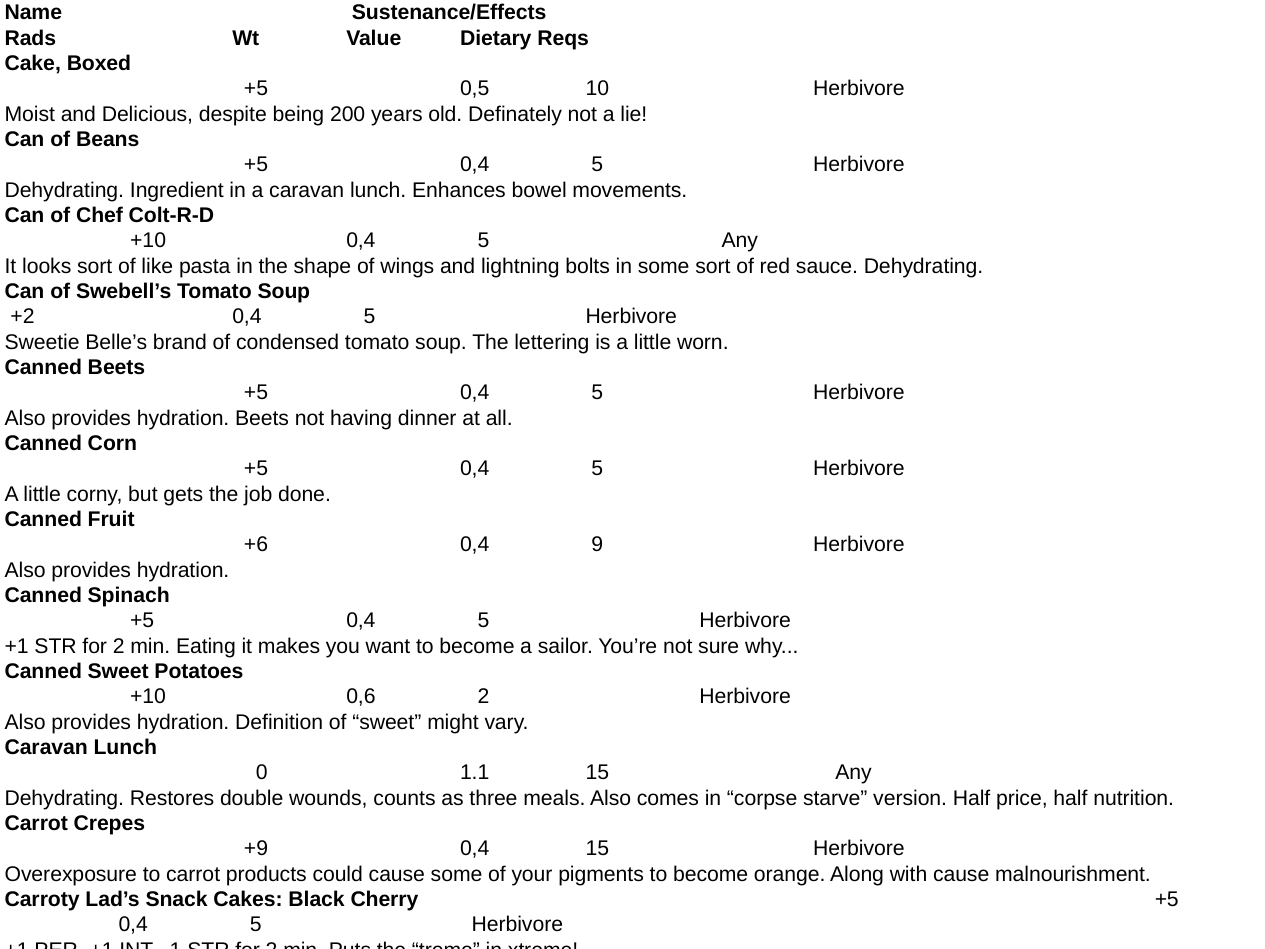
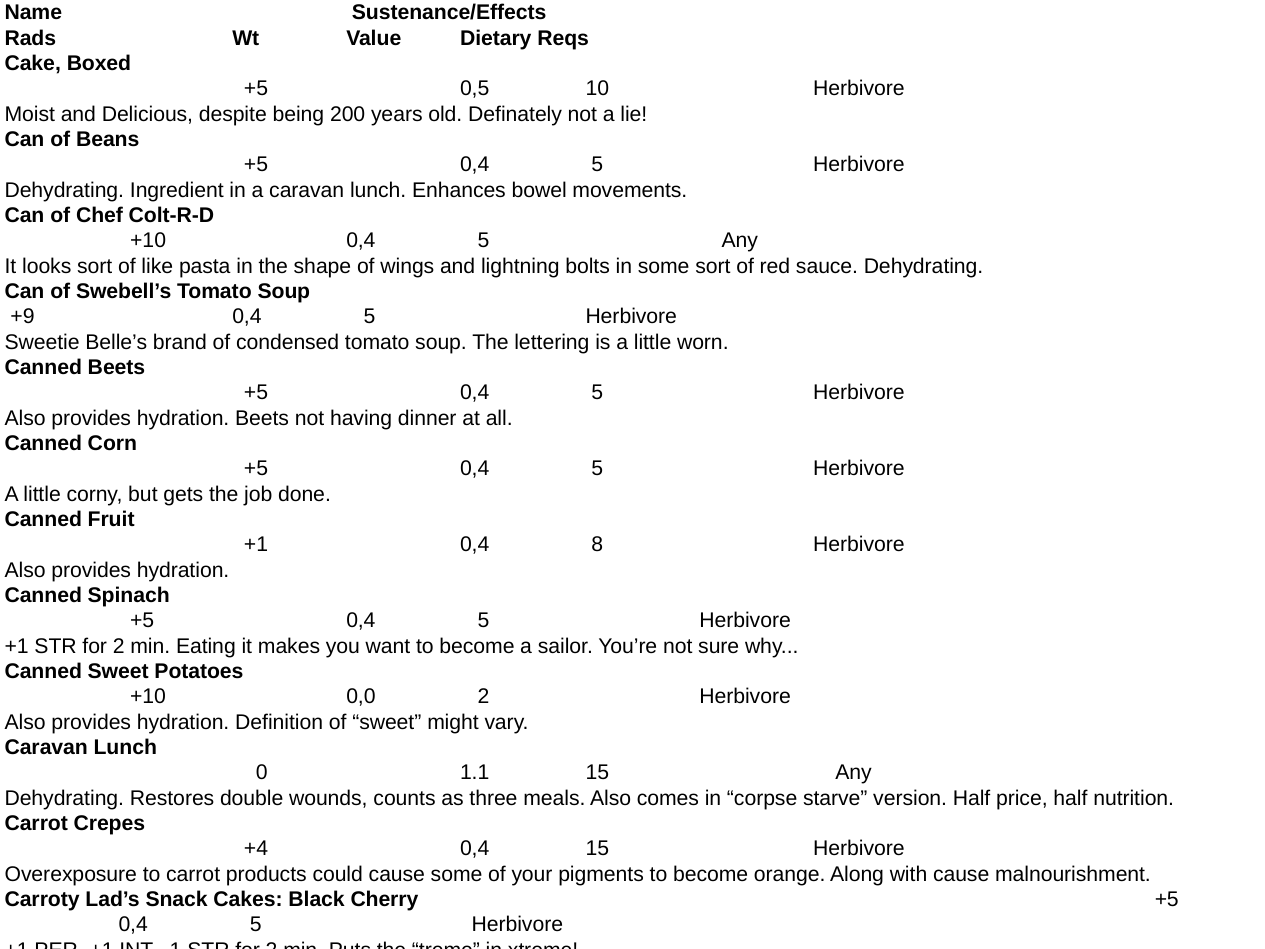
+2 at (22, 317): +2 -> +9
+6 at (256, 545): +6 -> +1
9: 9 -> 8
0,6: 0,6 -> 0,0
+9: +9 -> +4
